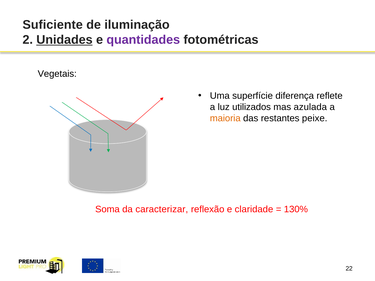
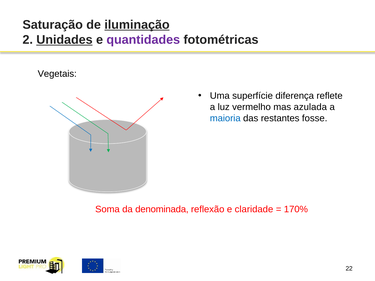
Suficiente: Suficiente -> Saturação
iluminação underline: none -> present
utilizados: utilizados -> vermelho
maioria colour: orange -> blue
peixe: peixe -> fosse
caracterizar: caracterizar -> denominada
130%: 130% -> 170%
